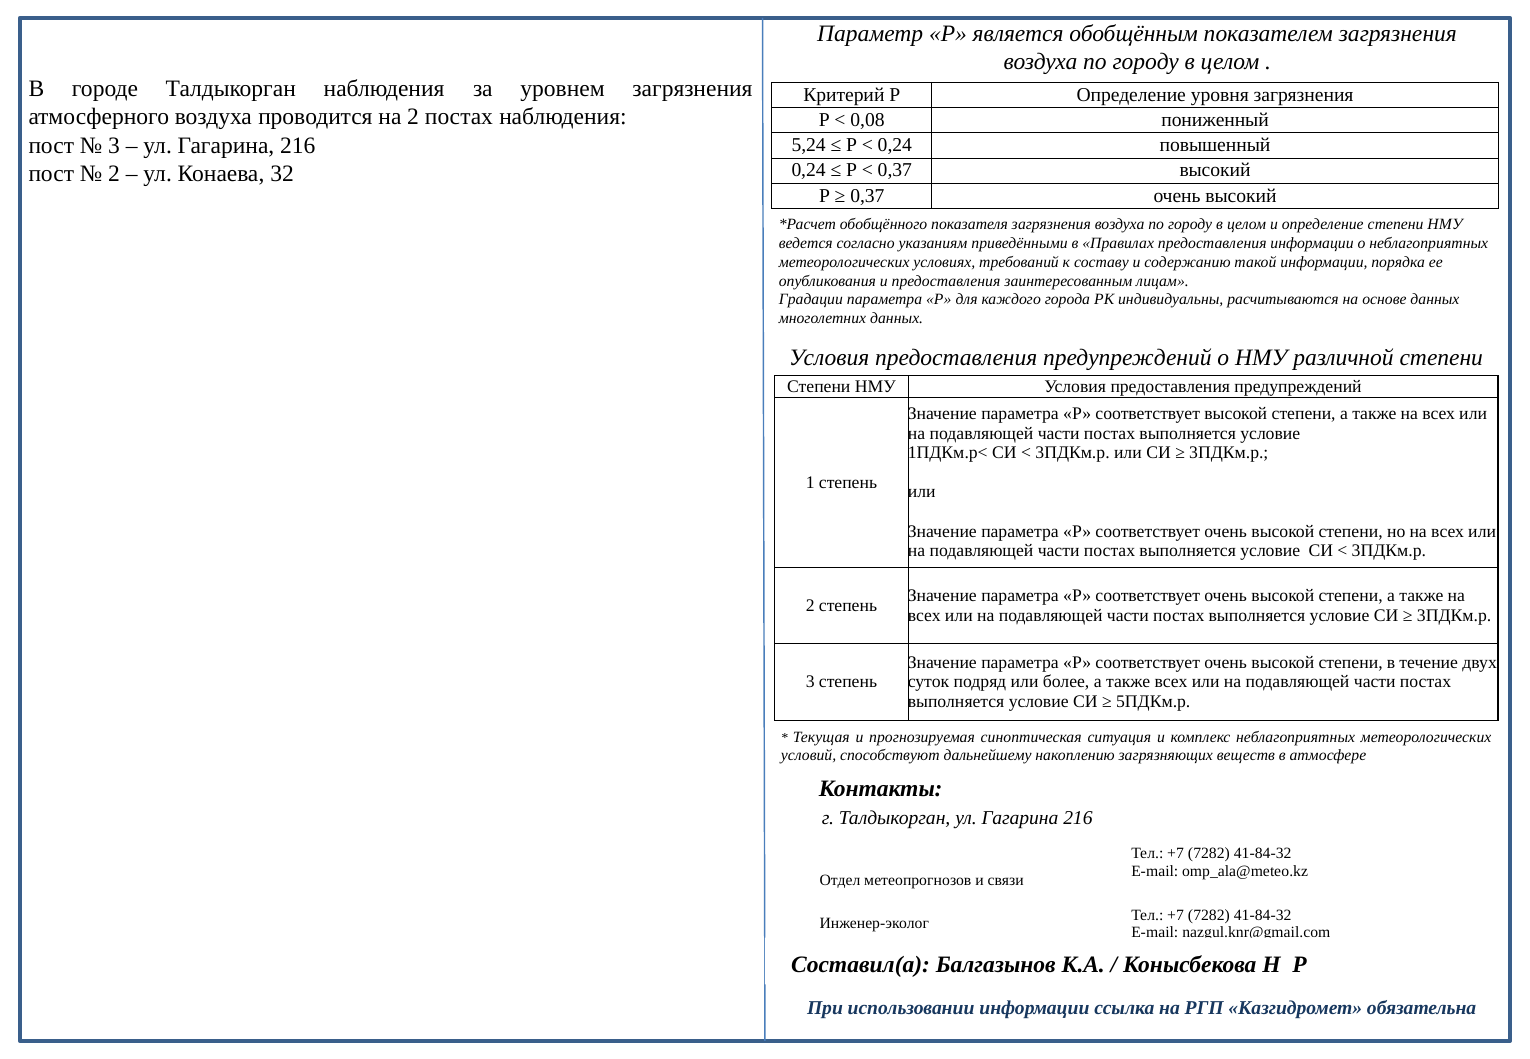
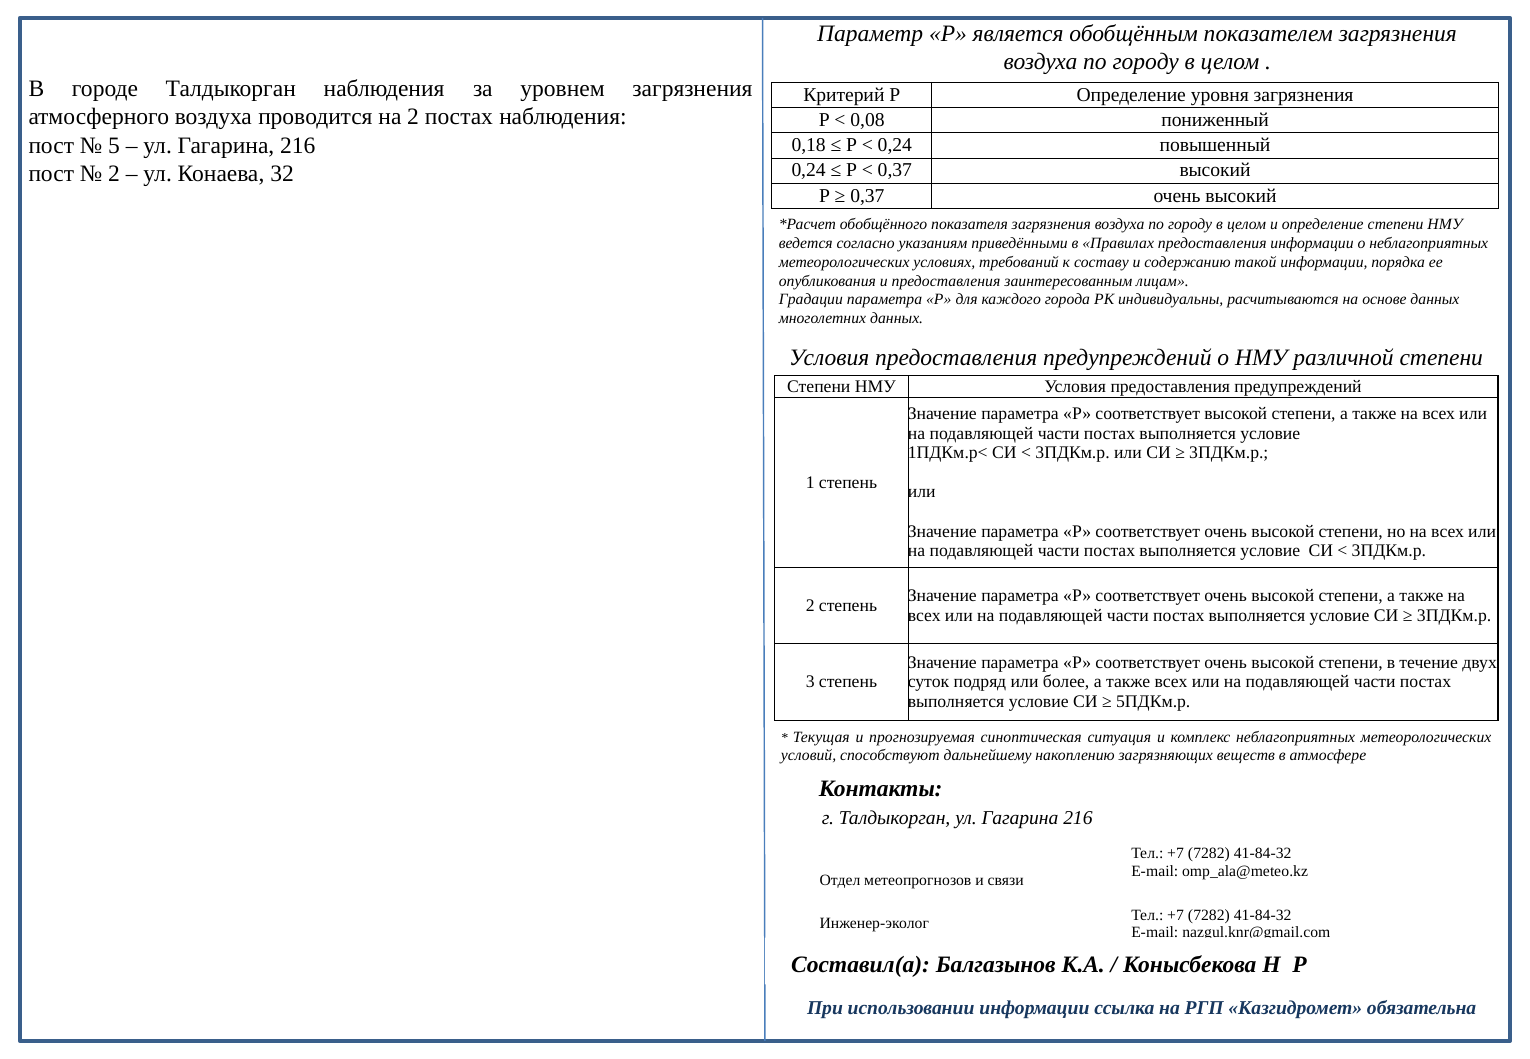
3 at (114, 145): 3 -> 5
5,24: 5,24 -> 0,18
